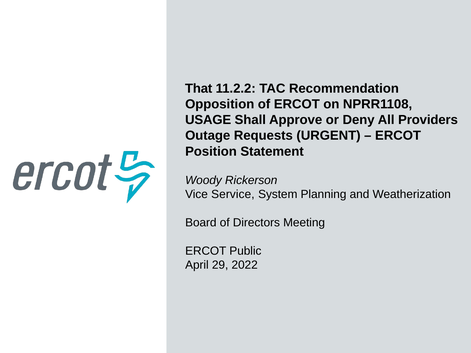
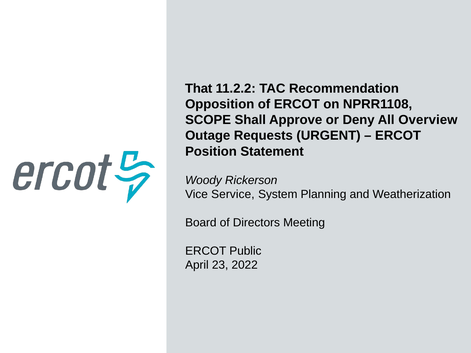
USAGE: USAGE -> SCOPE
Providers: Providers -> Overview
29: 29 -> 23
